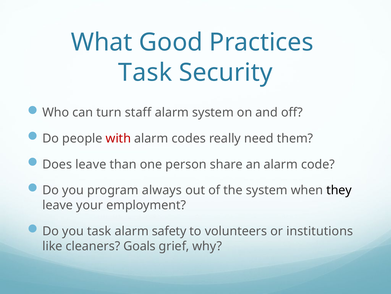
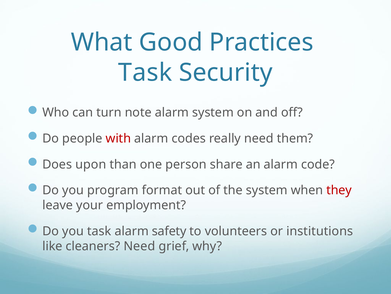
staff: staff -> note
Does leave: leave -> upon
always: always -> format
they colour: black -> red
cleaners Goals: Goals -> Need
